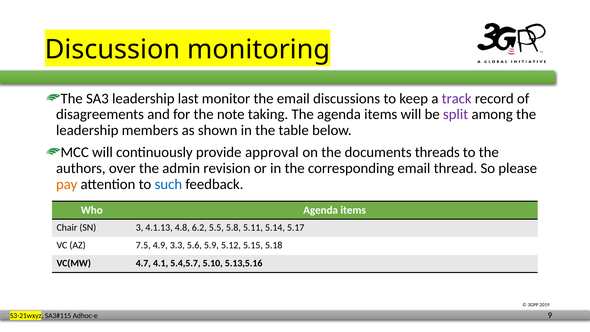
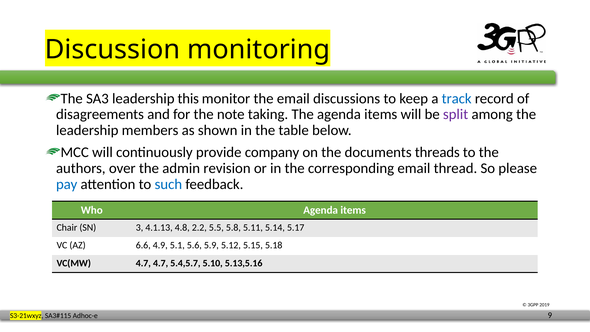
last: last -> this
track colour: purple -> blue
approval: approval -> company
pay colour: orange -> blue
6.2: 6.2 -> 2.2
7.5: 7.5 -> 6.6
3.3: 3.3 -> 5.1
4.7 4.1: 4.1 -> 4.7
